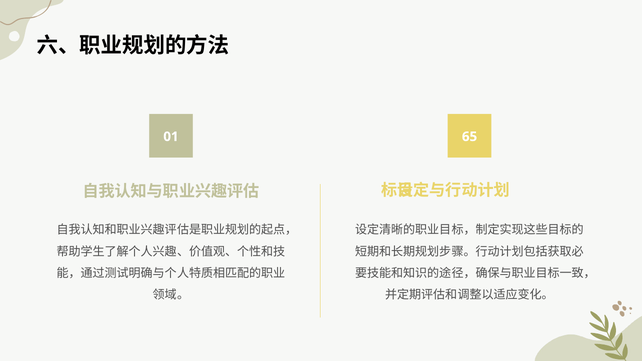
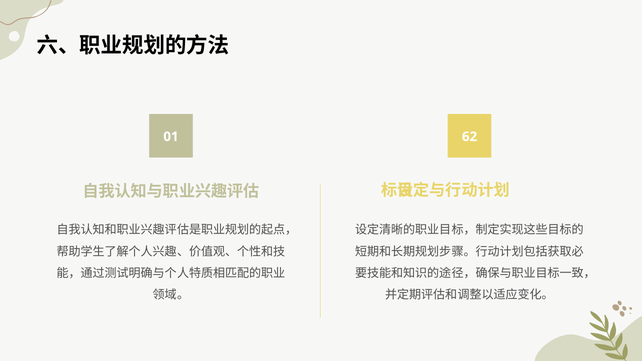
65: 65 -> 62
